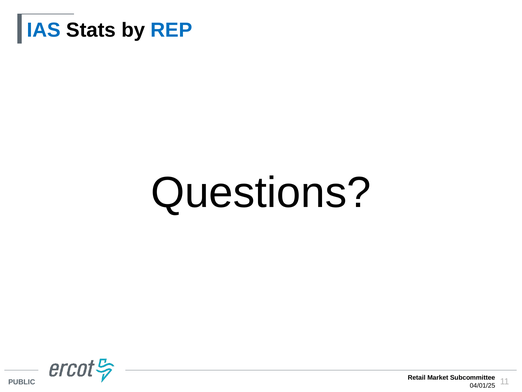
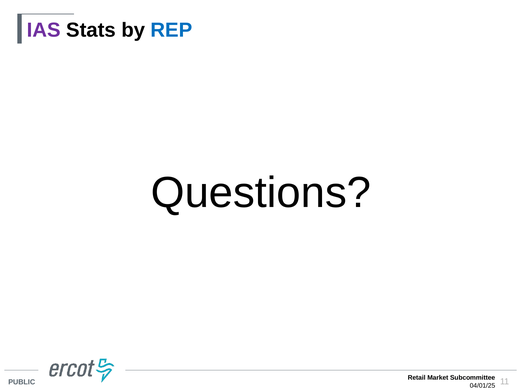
IAS colour: blue -> purple
